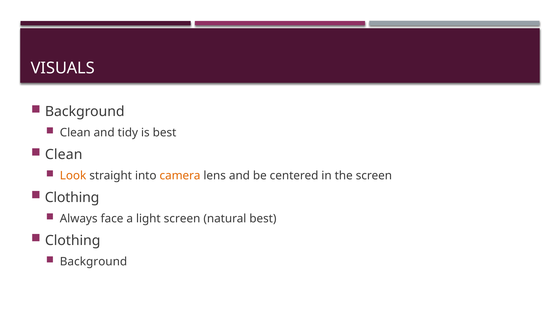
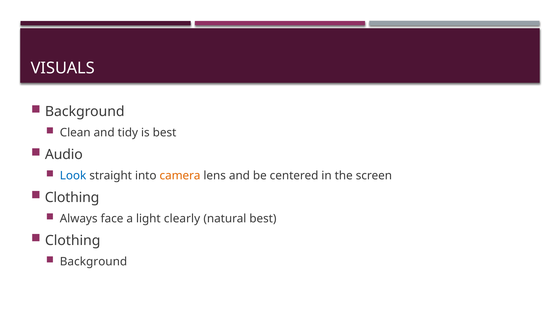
Clean at (64, 155): Clean -> Audio
Look colour: orange -> blue
light screen: screen -> clearly
